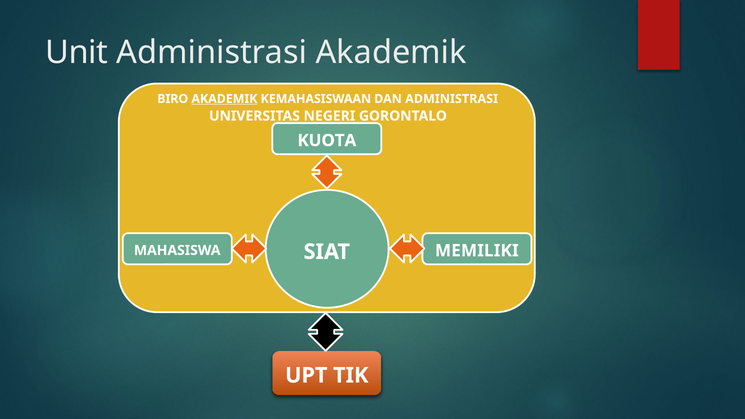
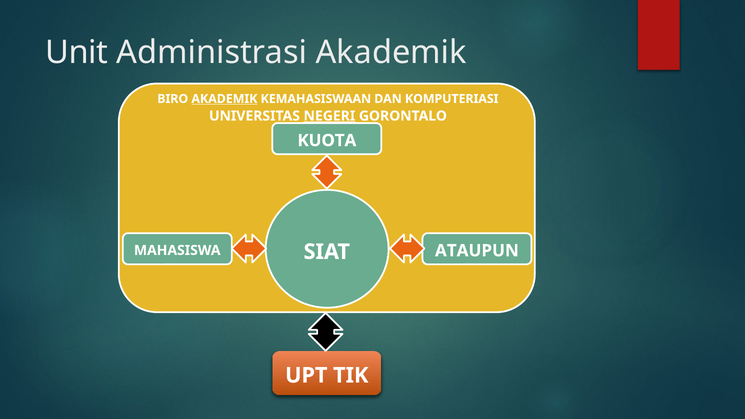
DAN ADMINISTRASI: ADMINISTRASI -> KOMPUTERIASI
NEGERI underline: none -> present
MEMILIKI: MEMILIKI -> ATAUPUN
